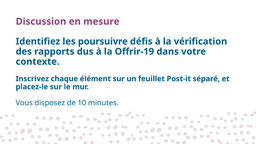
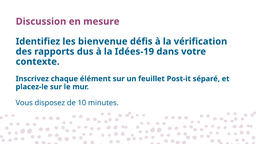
poursuivre: poursuivre -> bienvenue
Offrir-19: Offrir-19 -> Idées-19
